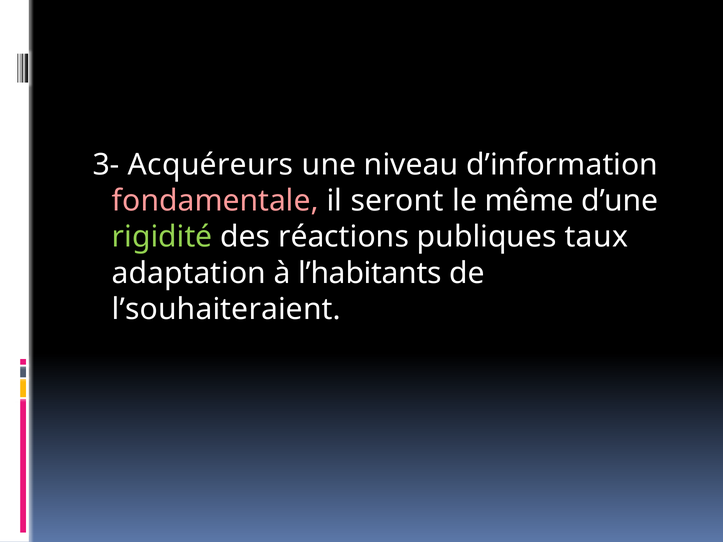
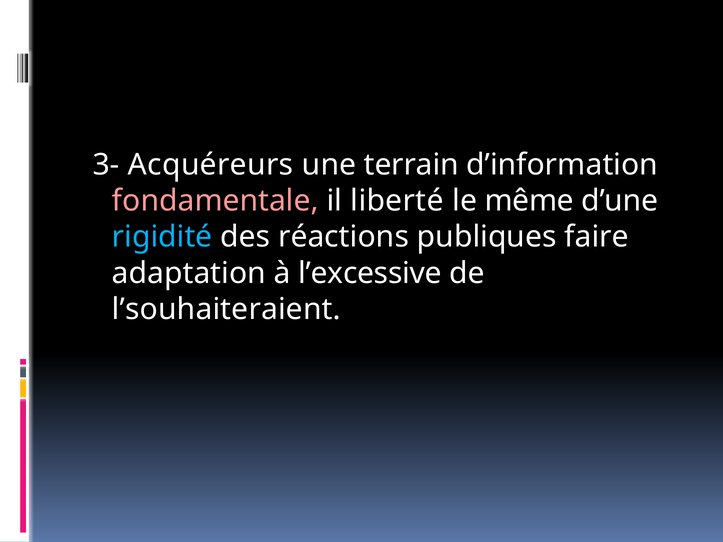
niveau: niveau -> terrain
seront: seront -> liberté
rigidité colour: light green -> light blue
taux: taux -> faire
l’habitants: l’habitants -> l’excessive
